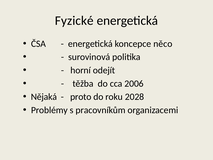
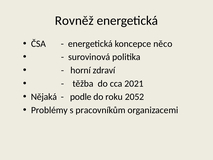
Fyzické: Fyzické -> Rovněž
odejít: odejít -> zdraví
2006: 2006 -> 2021
proto: proto -> podle
2028: 2028 -> 2052
